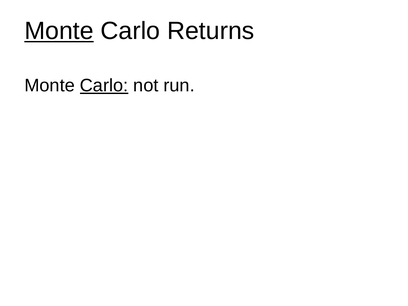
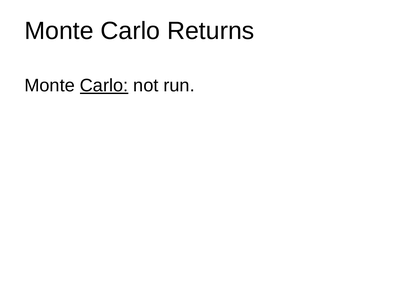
Monte at (59, 31) underline: present -> none
